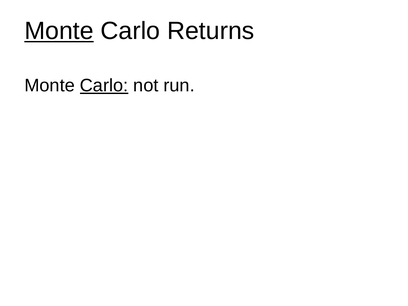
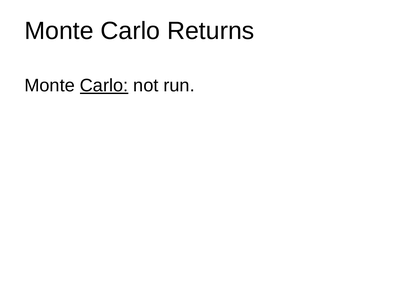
Monte at (59, 31) underline: present -> none
